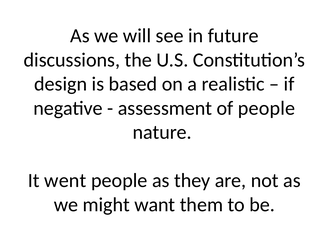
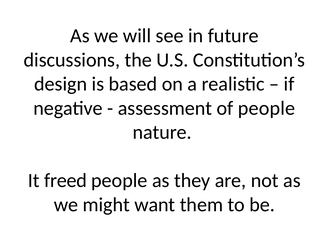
went: went -> freed
